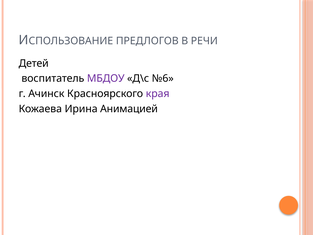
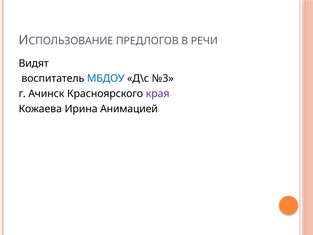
Детей: Детей -> Видят
МБДОУ colour: purple -> blue
№6: №6 -> №3
